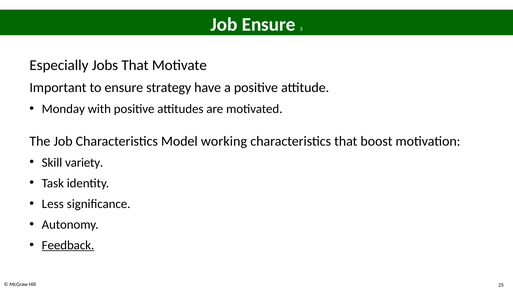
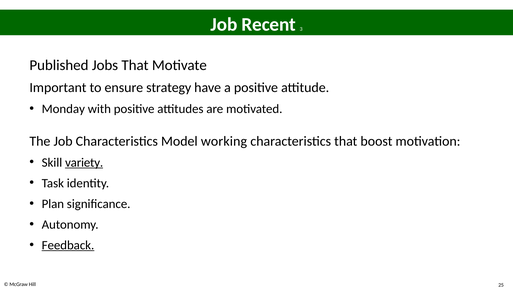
Job Ensure: Ensure -> Recent
Especially: Especially -> Published
variety underline: none -> present
Less: Less -> Plan
